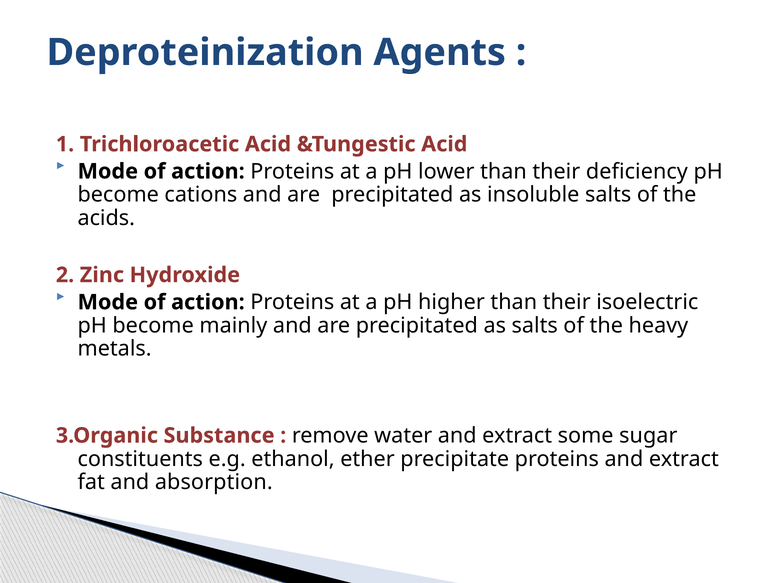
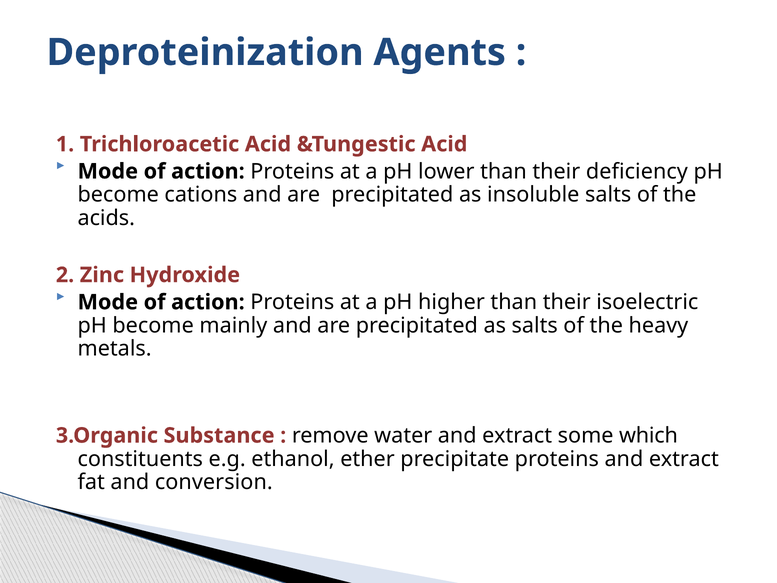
sugar: sugar -> which
absorption: absorption -> conversion
